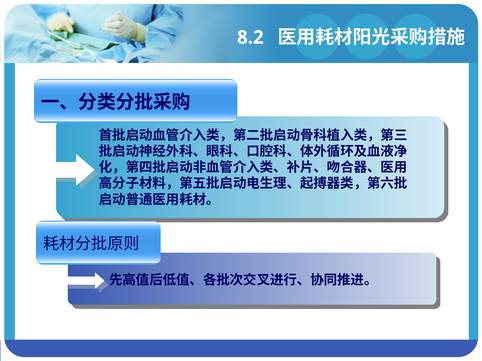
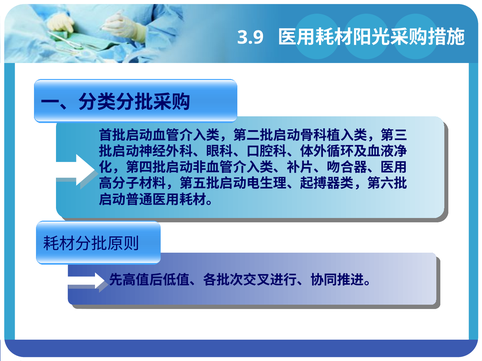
8.2: 8.2 -> 3.9
